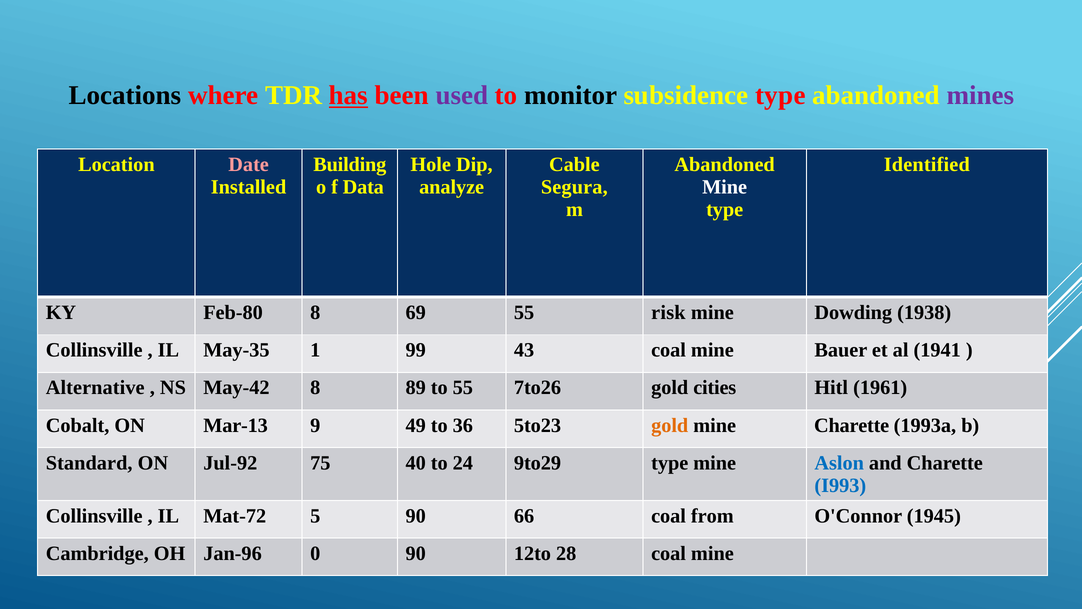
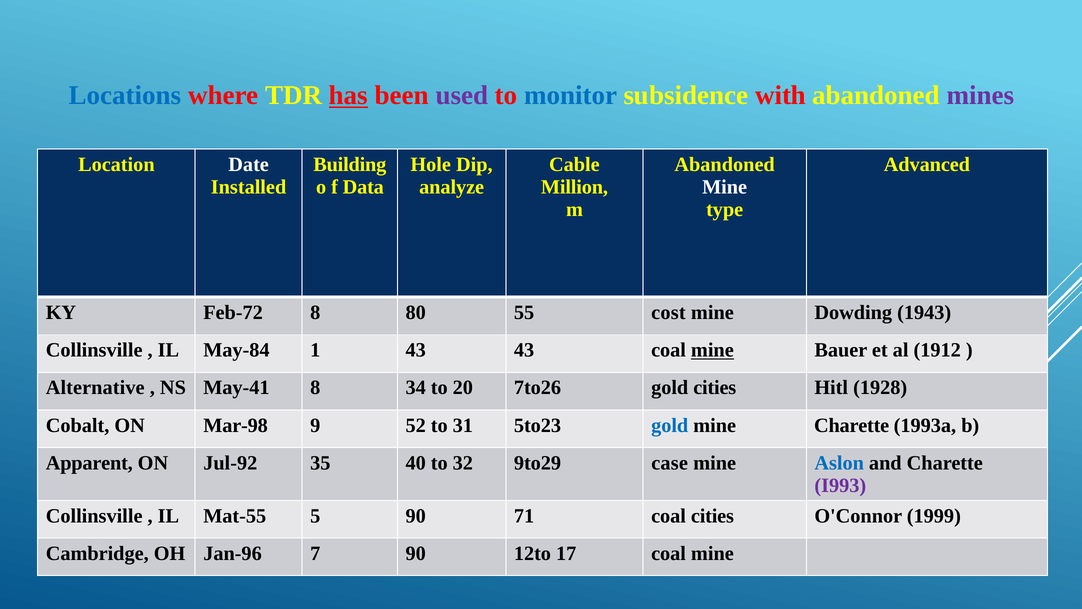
Locations colour: black -> blue
monitor colour: black -> blue
subsidence type: type -> with
Date colour: pink -> white
Identified: Identified -> Advanced
Segura: Segura -> Million
Feb-80: Feb-80 -> Feb-72
69: 69 -> 80
risk: risk -> cost
1938: 1938 -> 1943
May-35: May-35 -> May-84
1 99: 99 -> 43
mine at (712, 350) underline: none -> present
1941: 1941 -> 1912
May-42: May-42 -> May-41
89: 89 -> 34
to 55: 55 -> 20
1961: 1961 -> 1928
Mar-13: Mar-13 -> Mar-98
49: 49 -> 52
36: 36 -> 31
gold at (670, 425) colour: orange -> blue
Standard: Standard -> Apparent
75: 75 -> 35
24: 24 -> 32
9to29 type: type -> case
I993 colour: blue -> purple
Mat-72: Mat-72 -> Mat-55
66: 66 -> 71
coal from: from -> cities
1945: 1945 -> 1999
0: 0 -> 7
28: 28 -> 17
